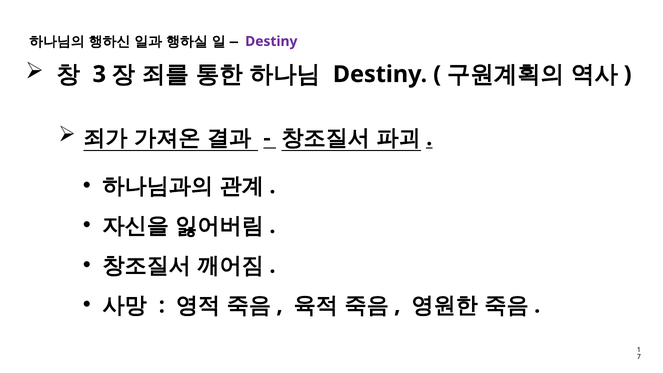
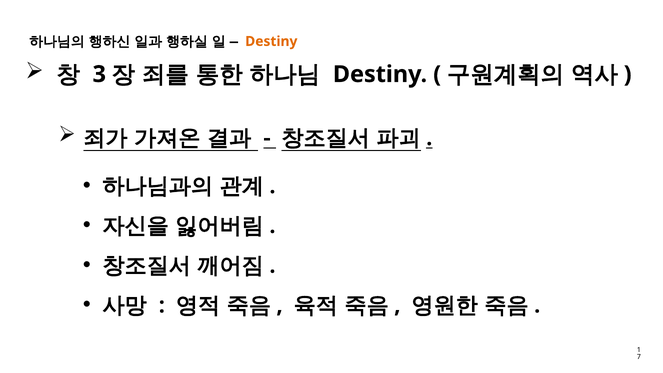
Destiny at (271, 41) colour: purple -> orange
